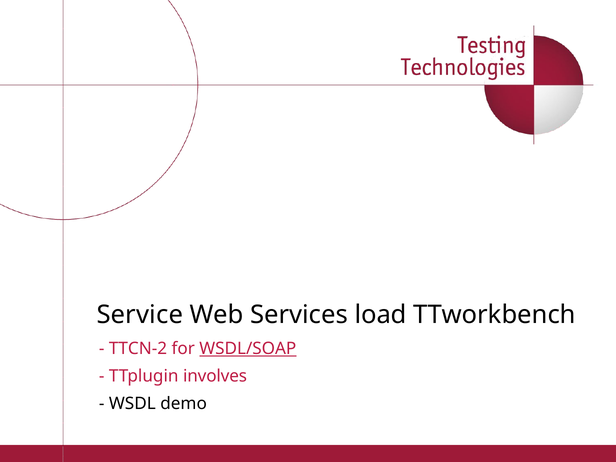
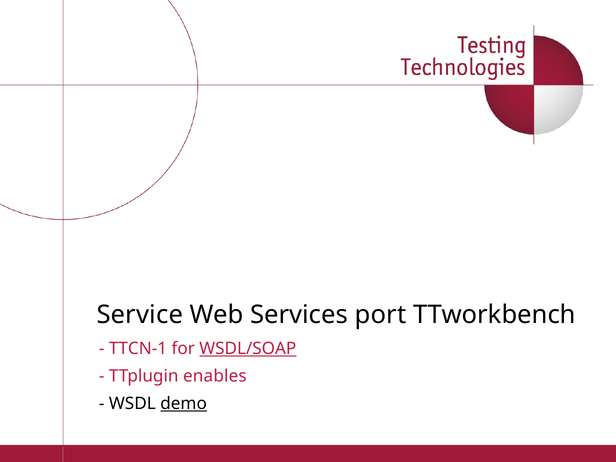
load: load -> port
TTCN-2: TTCN-2 -> TTCN-1
involves: involves -> enables
demo underline: none -> present
